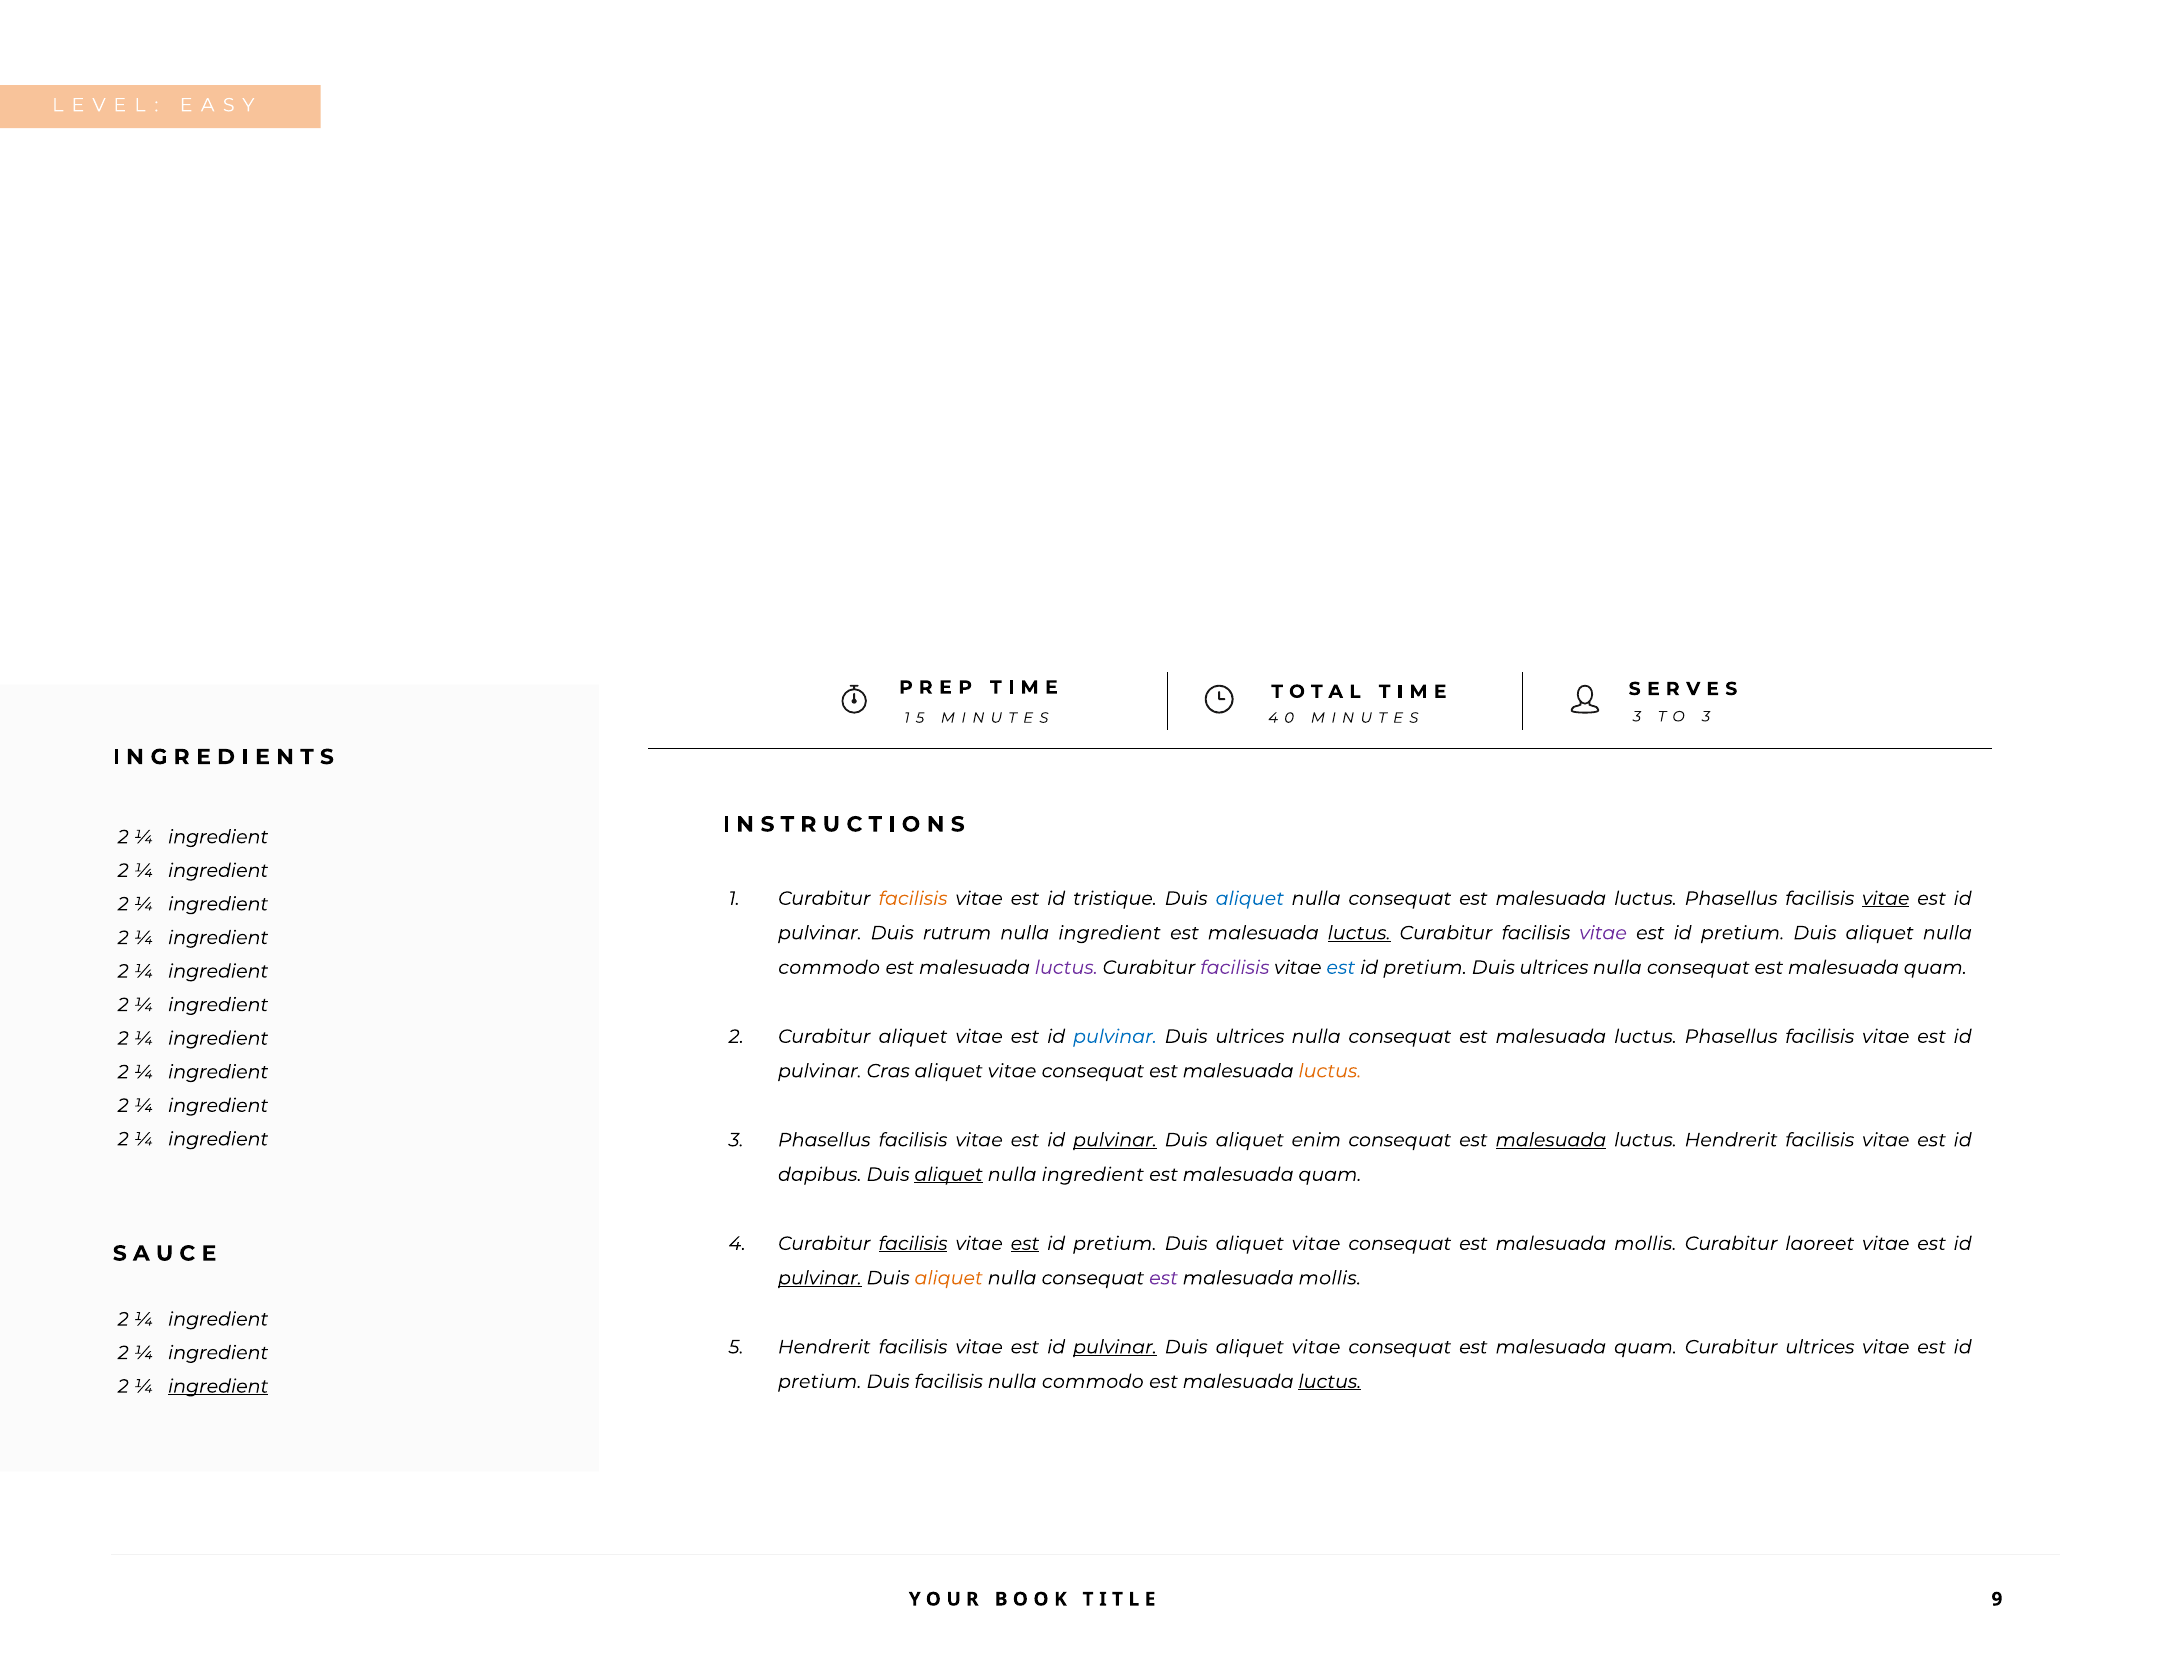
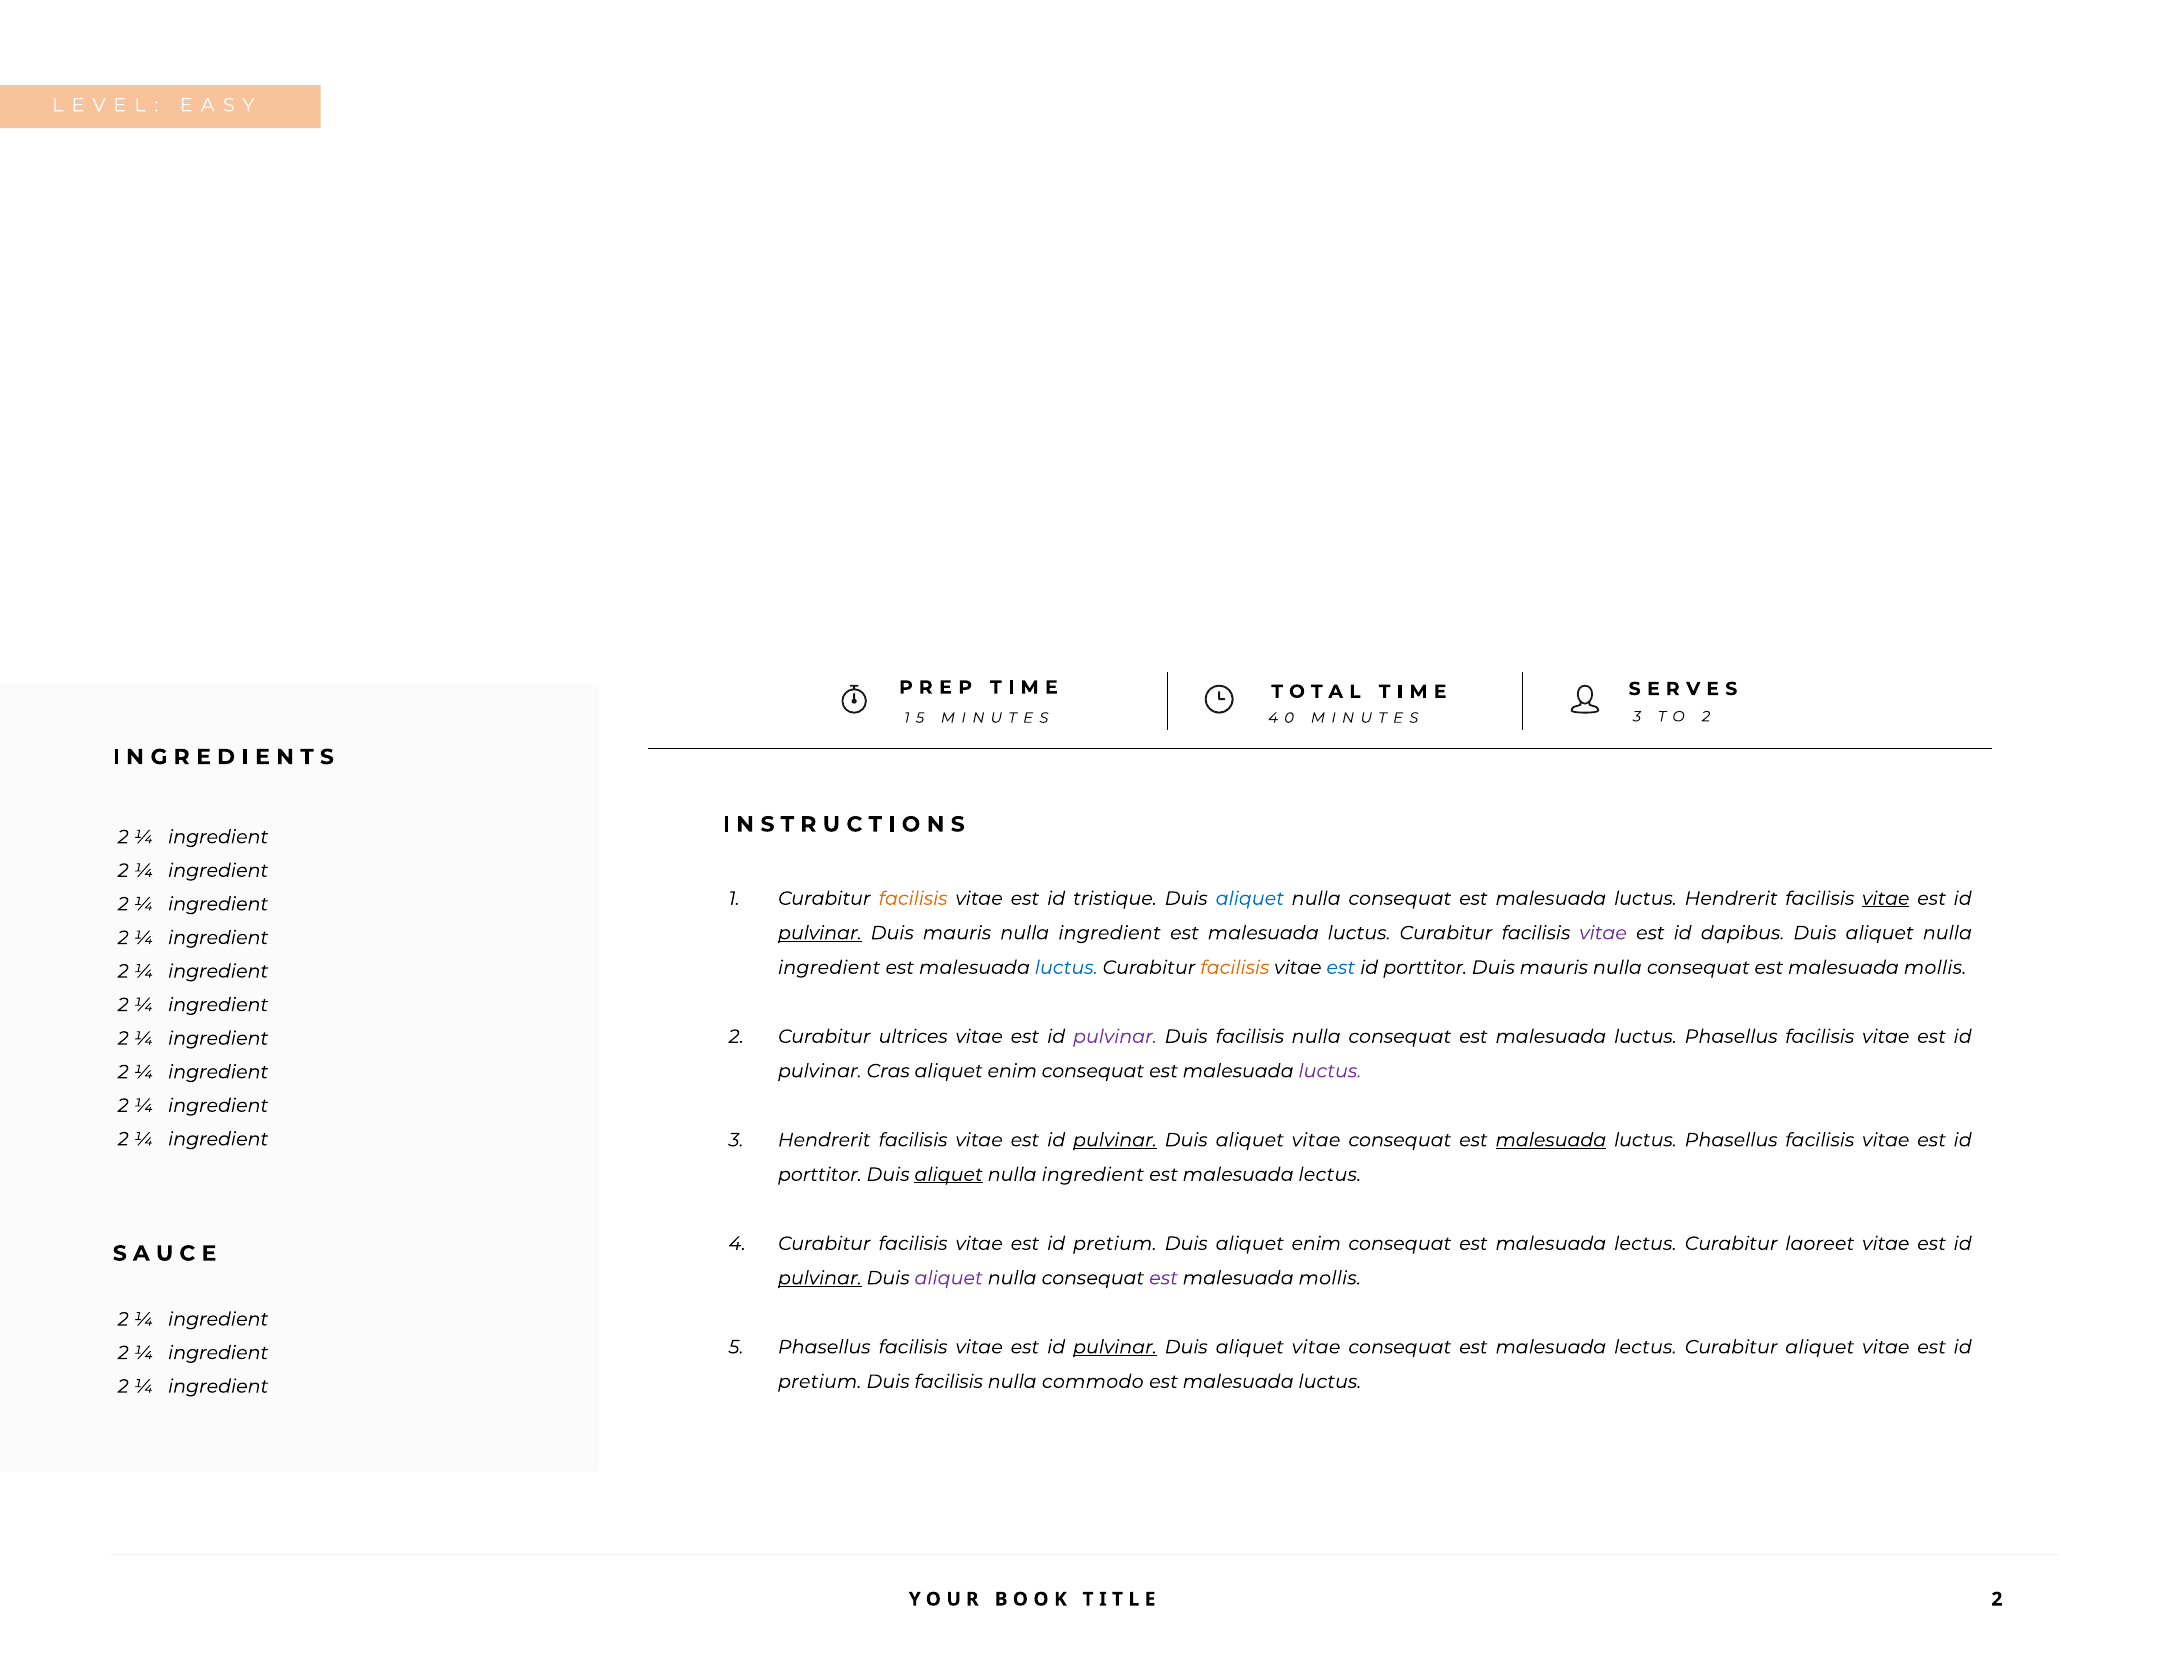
3 at (1706, 716): 3 -> 2
Phasellus at (1731, 898): Phasellus -> Hendrerit
pulvinar at (820, 933) underline: none -> present
rutrum at (957, 933): rutrum -> mauris
luctus at (1359, 933) underline: present -> none
pretium at (1743, 933): pretium -> dapibus
commodo at (829, 967): commodo -> ingredient
luctus at (1066, 967) colour: purple -> blue
facilisis at (1235, 967) colour: purple -> orange
pretium at (1425, 967): pretium -> porttitor
ultrices at (1554, 967): ultrices -> mauris
quam at (1935, 967): quam -> mollis
Curabitur aliquet: aliquet -> ultrices
pulvinar at (1115, 1036) colour: blue -> purple
ultrices at (1250, 1036): ultrices -> facilisis
vitae at (1012, 1071): vitae -> enim
luctus at (1330, 1071) colour: orange -> purple
3 Phasellus: Phasellus -> Hendrerit
enim at (1316, 1140): enim -> vitae
Hendrerit at (1731, 1140): Hendrerit -> Phasellus
dapibus at (820, 1174): dapibus -> porttitor
quam at (1330, 1174): quam -> lectus
facilisis at (913, 1243) underline: present -> none
est at (1025, 1243) underline: present -> none
vitae at (1316, 1243): vitae -> enim
mollis at (1645, 1243): mollis -> lectus
aliquet at (949, 1278) colour: orange -> purple
Hendrerit at (824, 1347): Hendrerit -> Phasellus
quam at (1645, 1347): quam -> lectus
Curabitur ultrices: ultrices -> aliquet
luctus at (1330, 1381) underline: present -> none
ingredient at (218, 1386) underline: present -> none
9 at (1997, 1599): 9 -> 2
